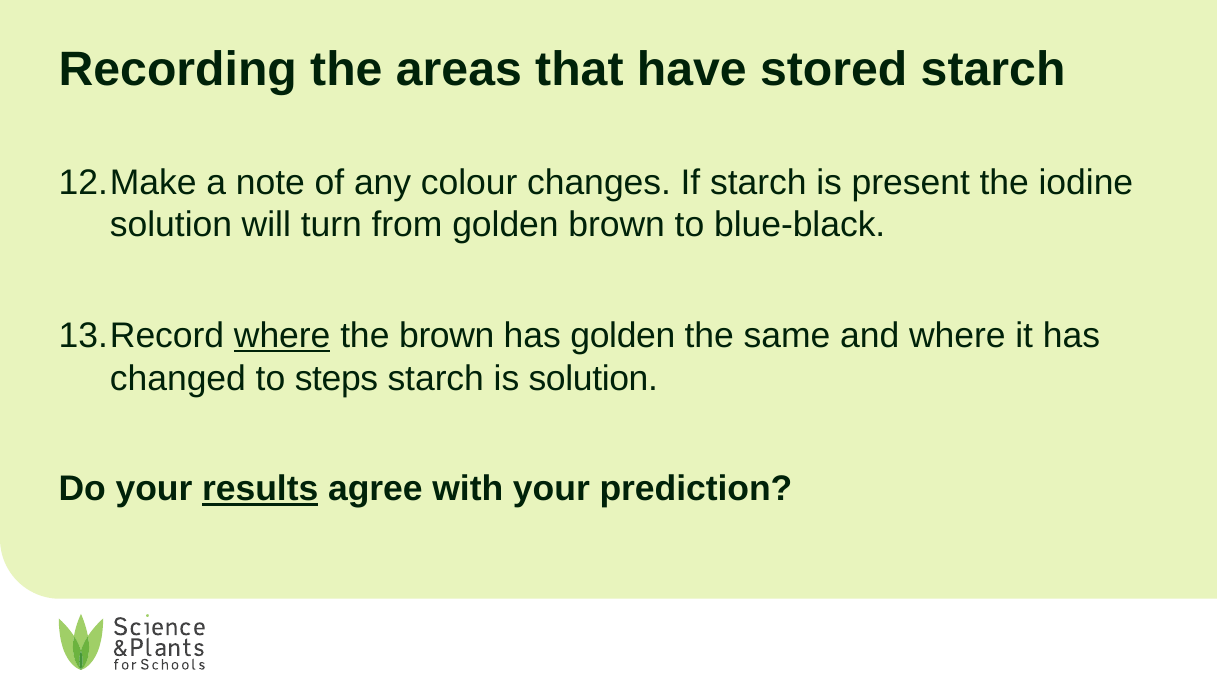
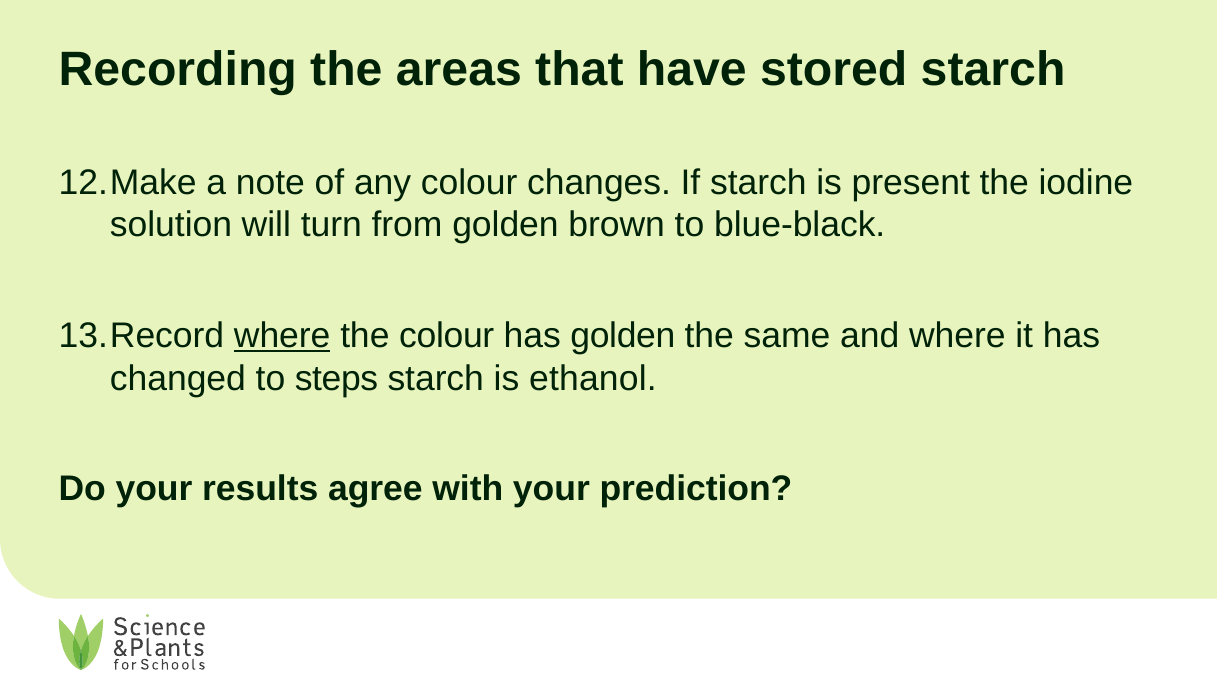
the brown: brown -> colour
is solution: solution -> ethanol
results underline: present -> none
